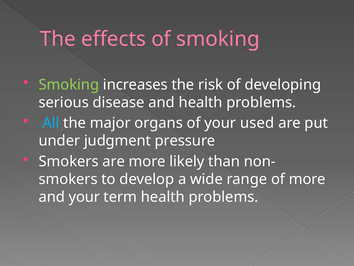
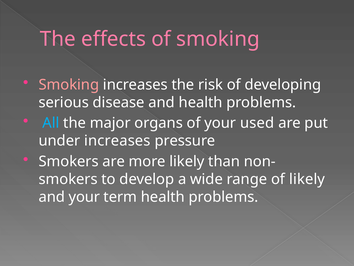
Smoking at (69, 85) colour: light green -> pink
under judgment: judgment -> increases
of more: more -> likely
